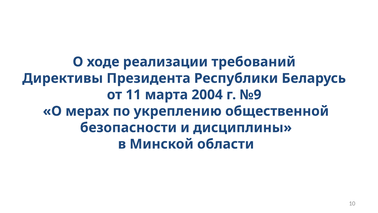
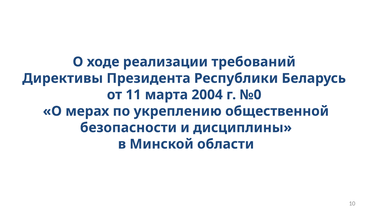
№9: №9 -> №0
